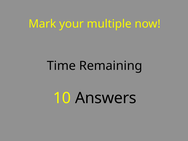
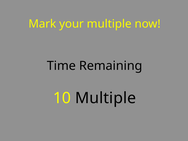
10 Answers: Answers -> Multiple
